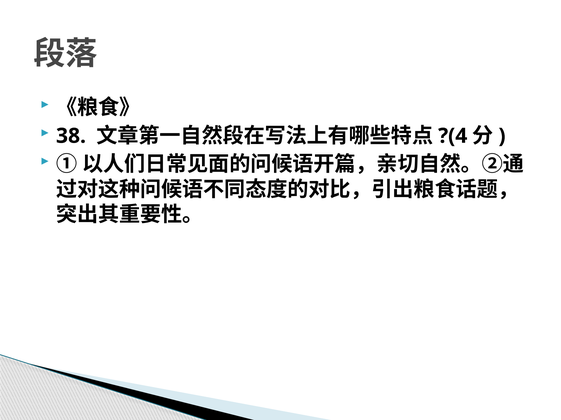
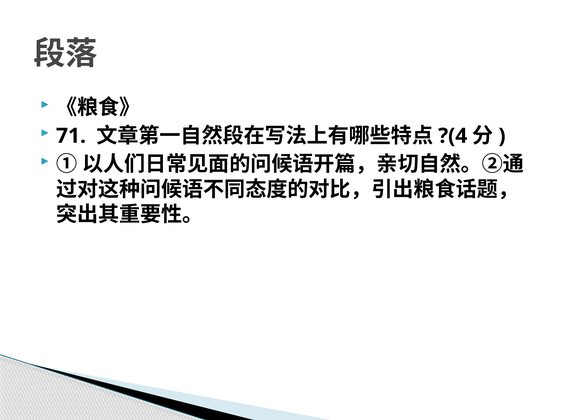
38: 38 -> 71
